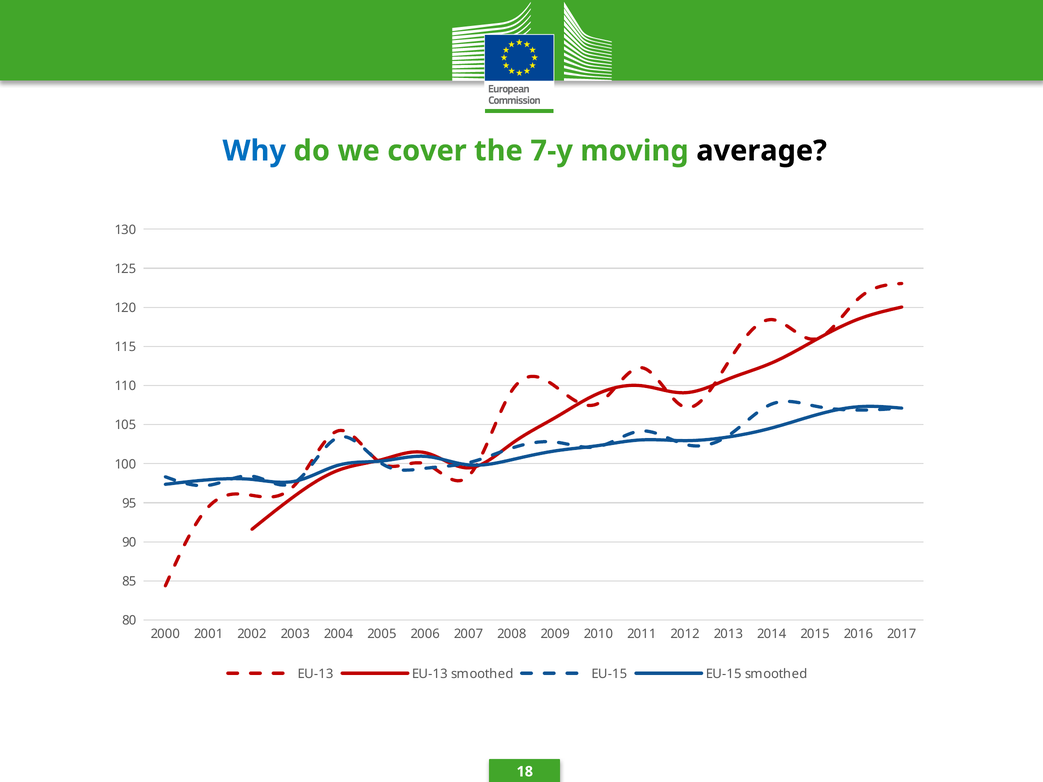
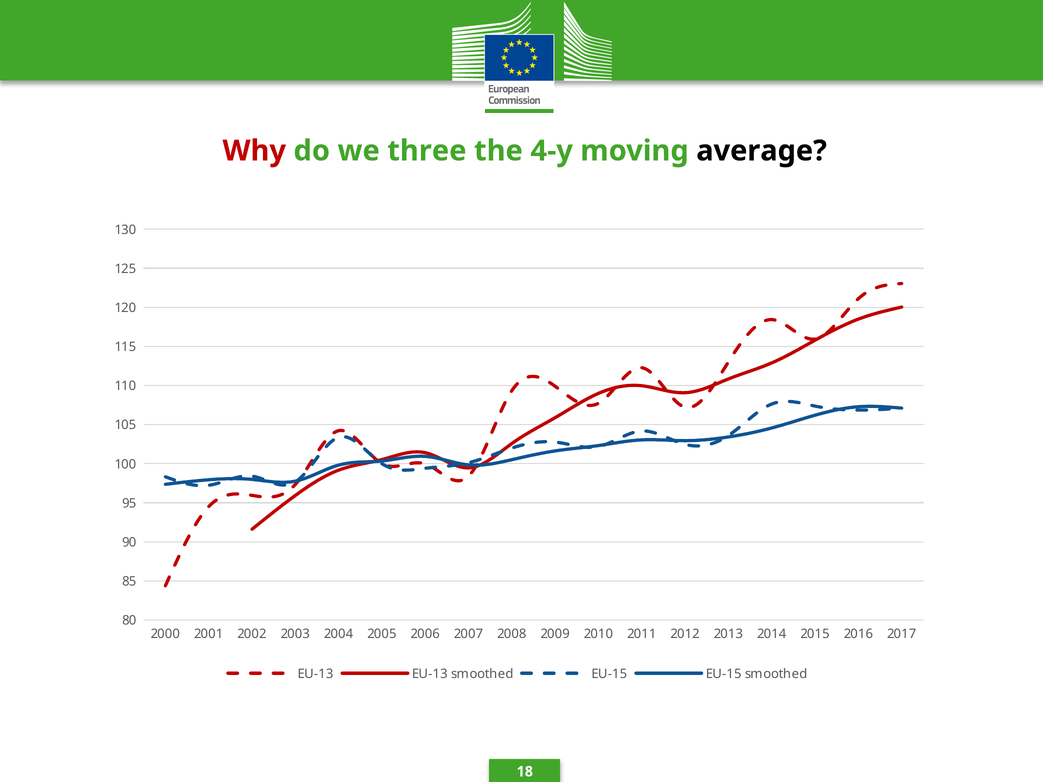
Why colour: blue -> red
cover: cover -> three
7-y: 7-y -> 4-y
